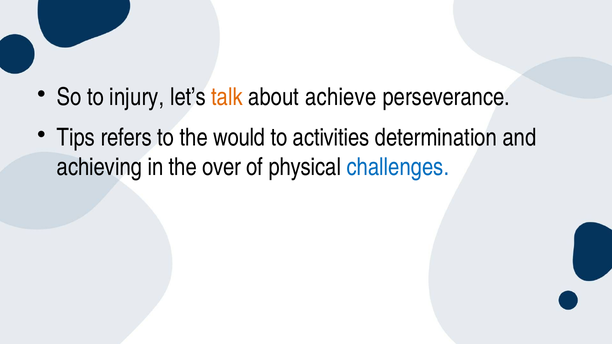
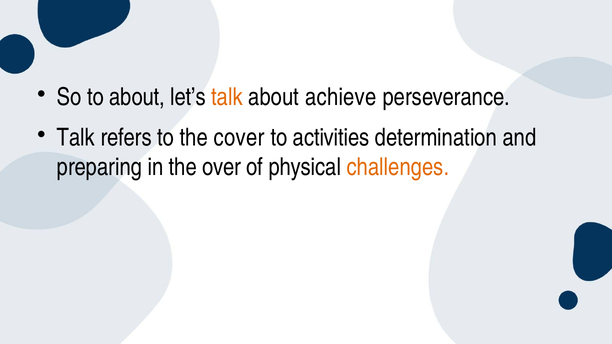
to injury: injury -> about
Tips at (76, 138): Tips -> Talk
would: would -> cover
achieving: achieving -> preparing
challenges colour: blue -> orange
